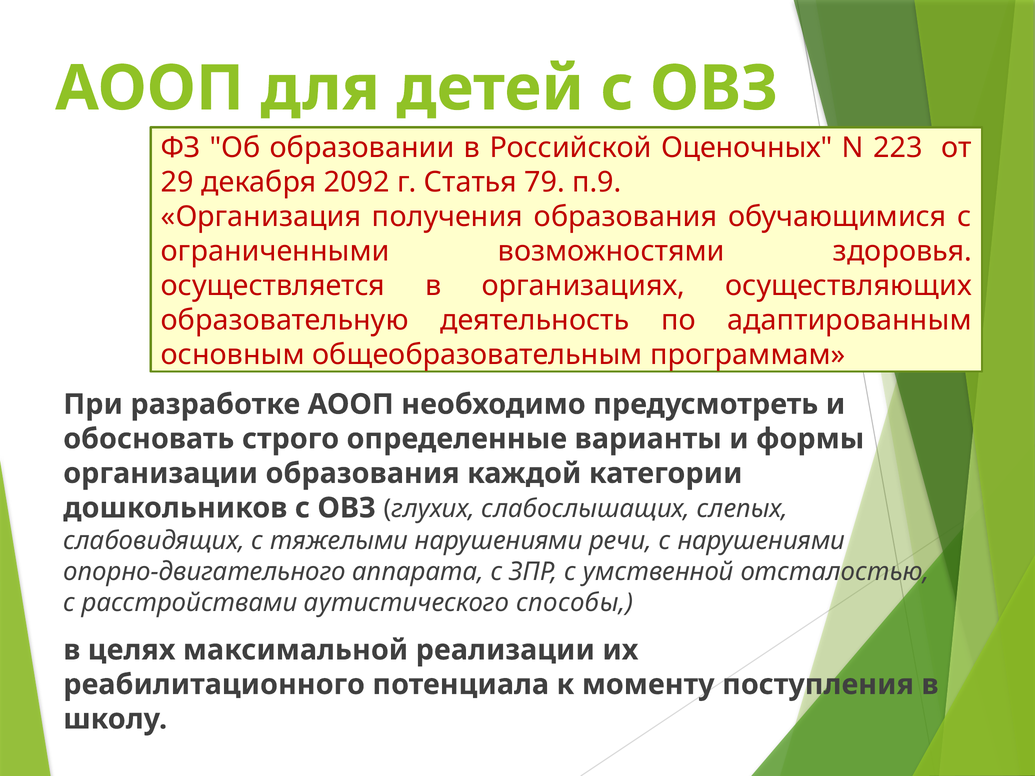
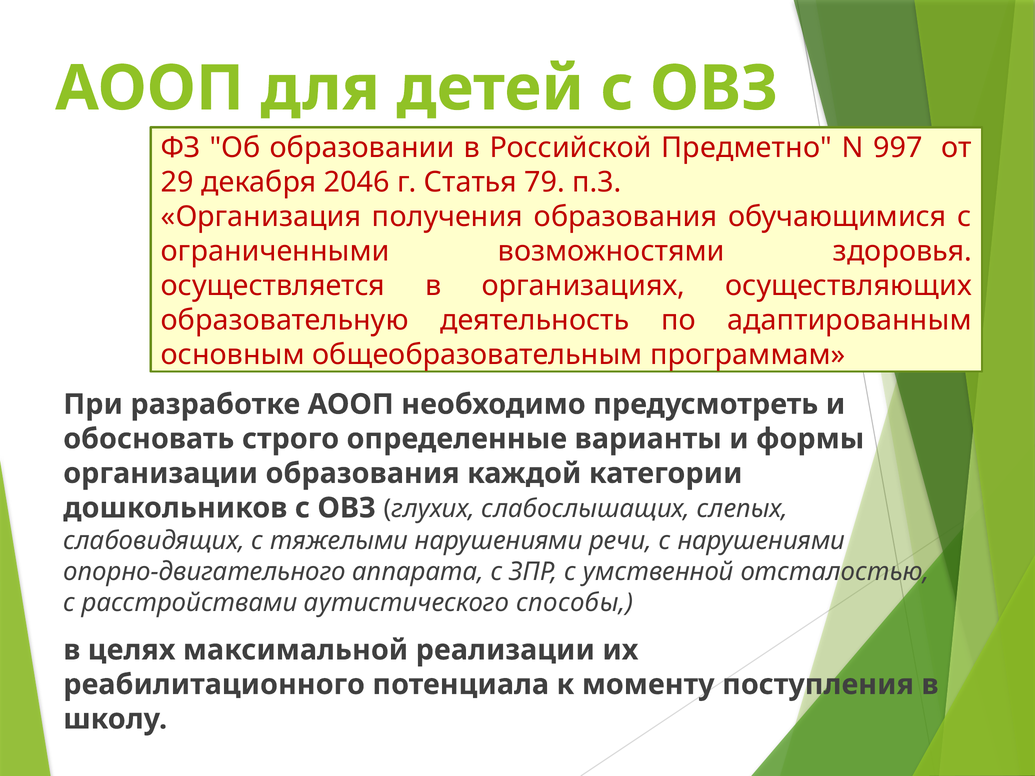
Оценочных: Оценочных -> Предметно
223: 223 -> 997
2092: 2092 -> 2046
п.9: п.9 -> п.3
